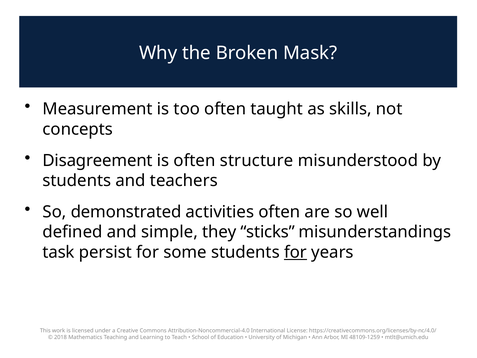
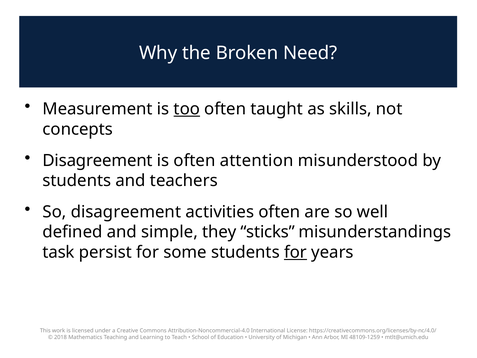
Mask: Mask -> Need
too underline: none -> present
structure: structure -> attention
So demonstrated: demonstrated -> disagreement
